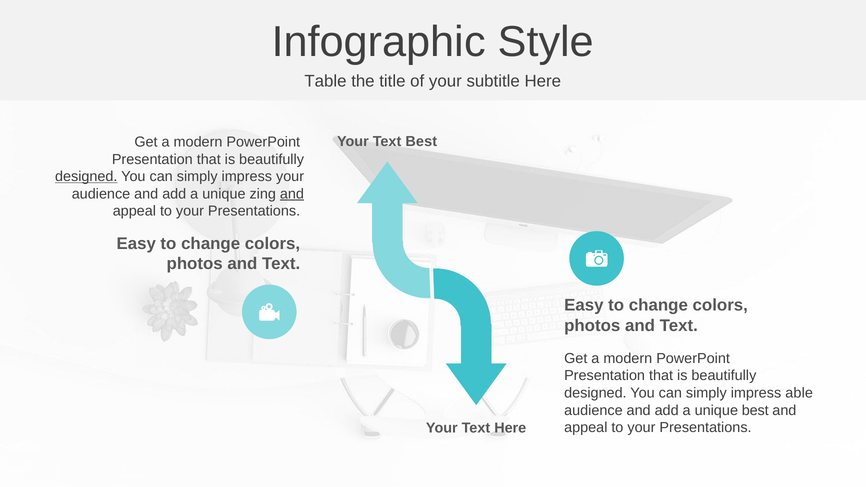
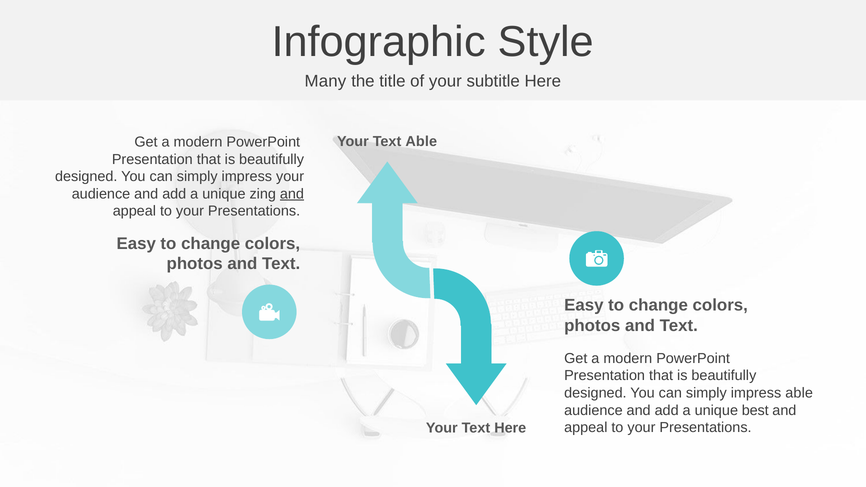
Table: Table -> Many
Text Best: Best -> Able
designed at (86, 177) underline: present -> none
